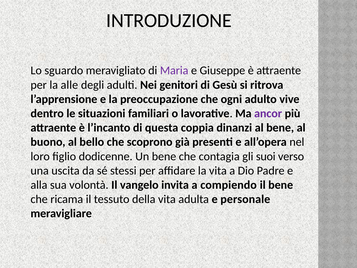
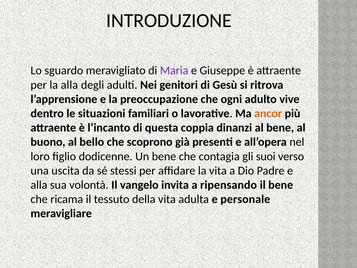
la alle: alle -> alla
ancor colour: purple -> orange
compiendo: compiendo -> ripensando
